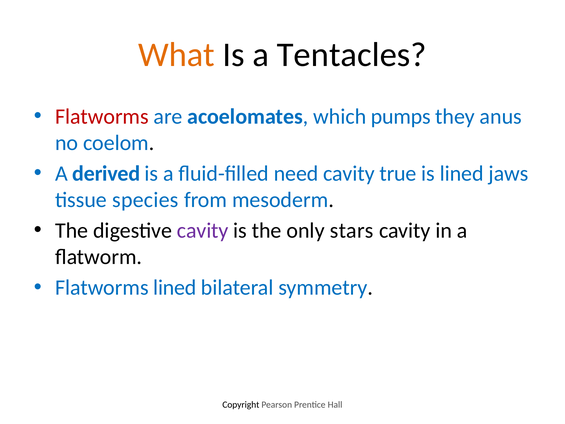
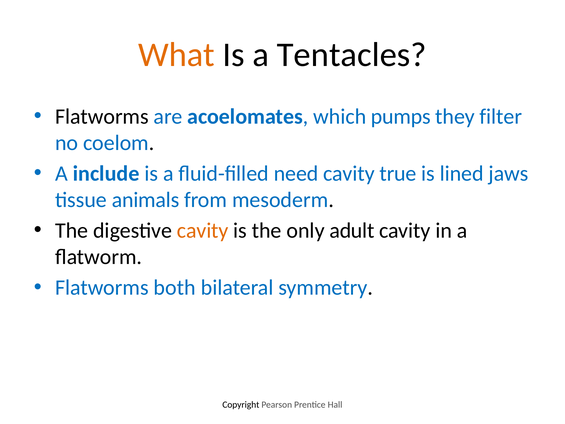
Flatworms at (102, 116) colour: red -> black
anus: anus -> filter
derived: derived -> include
species: species -> animals
cavity at (203, 230) colour: purple -> orange
stars: stars -> adult
Flatworms lined: lined -> both
